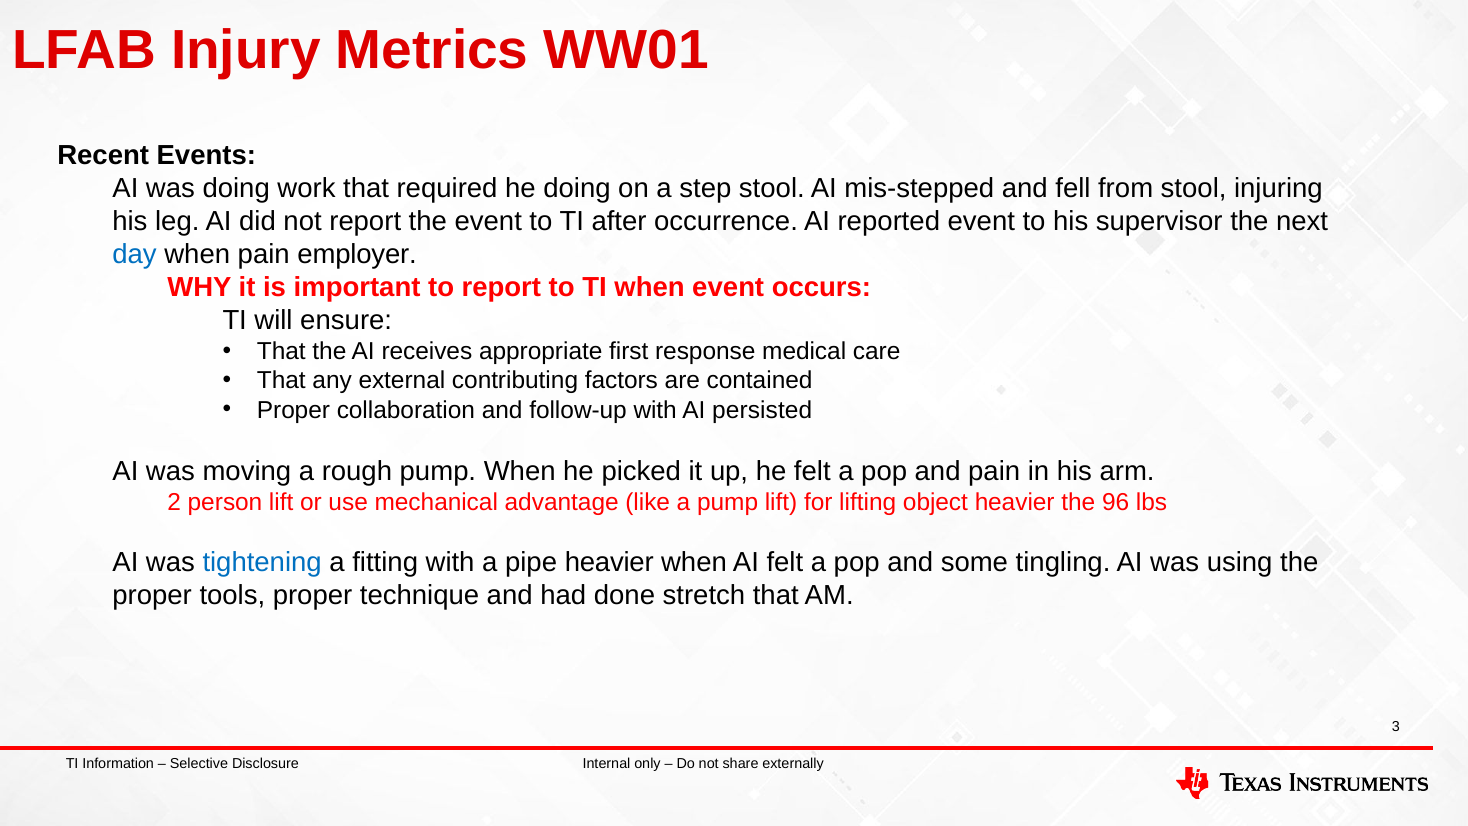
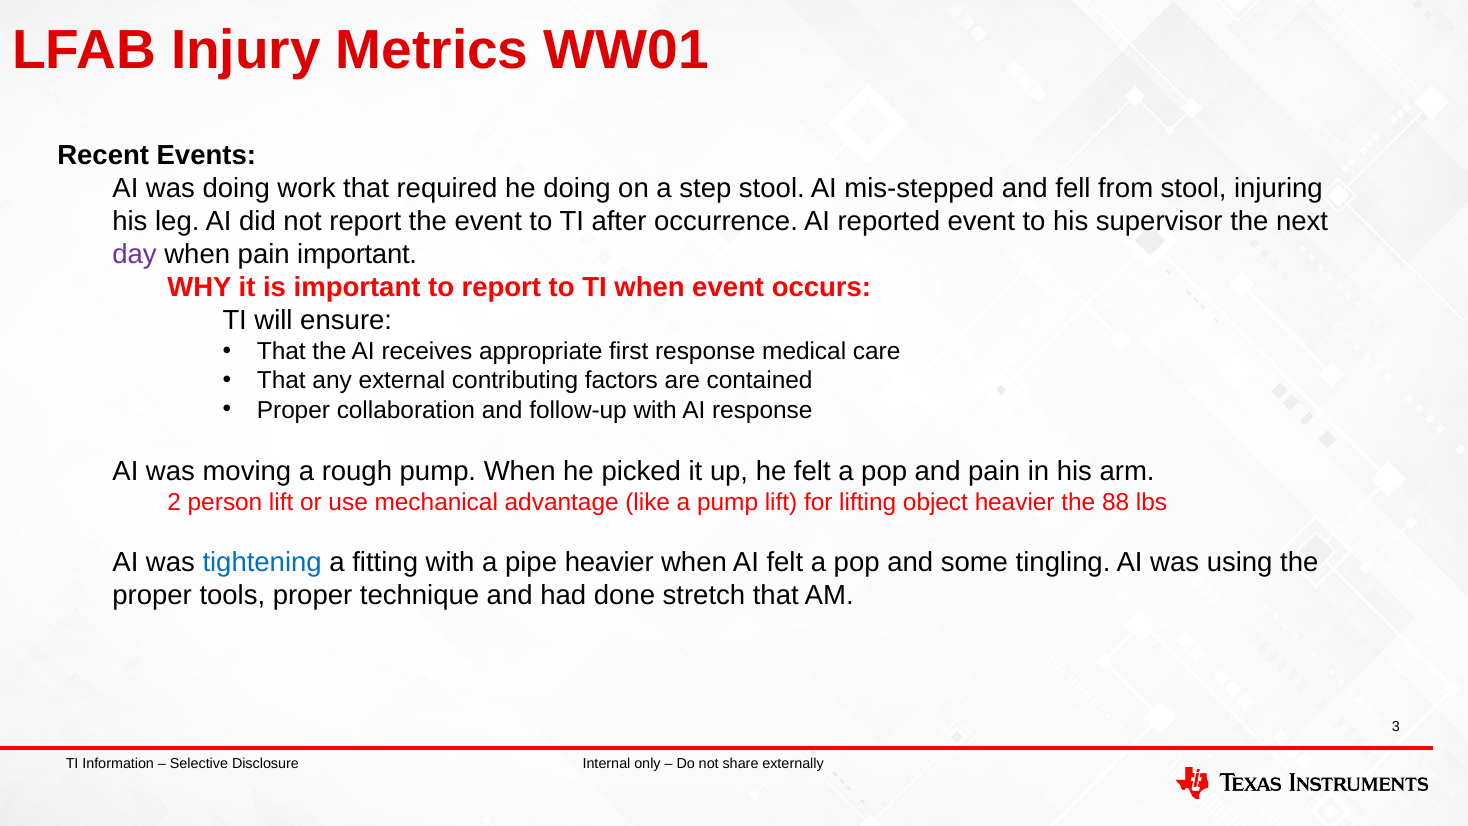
day colour: blue -> purple
pain employer: employer -> important
AI persisted: persisted -> response
96: 96 -> 88
